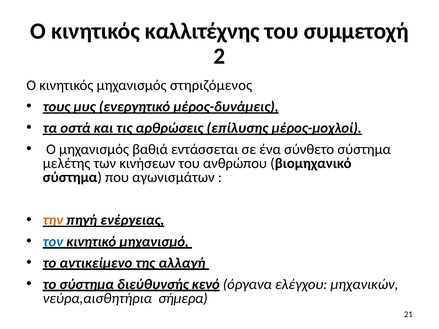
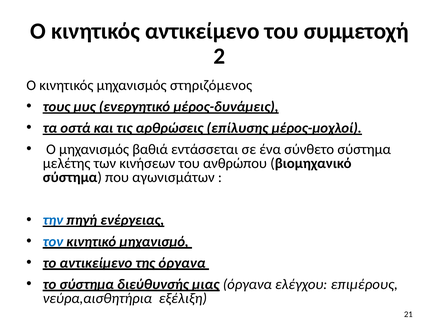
κινητικός καλλιτέχνης: καλλιτέχνης -> αντικείμενο
την colour: orange -> blue
της αλλαγή: αλλαγή -> όργανα
κενό: κενό -> μιας
μηχανικών: μηχανικών -> επιμέρους
σήμερα: σήμερα -> εξέλιξη
